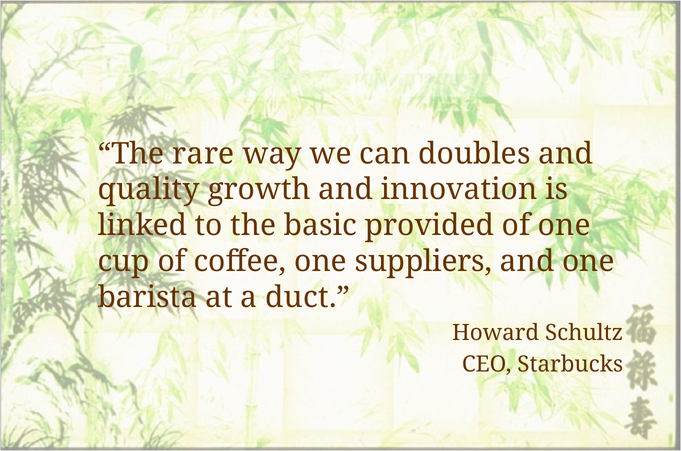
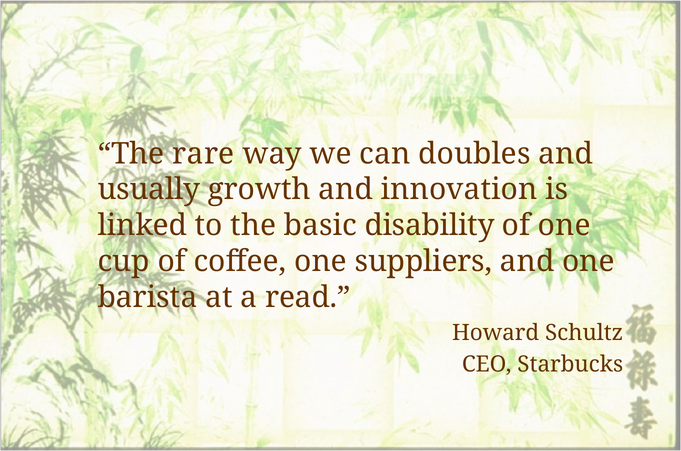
quality: quality -> usually
provided: provided -> disability
duct: duct -> read
